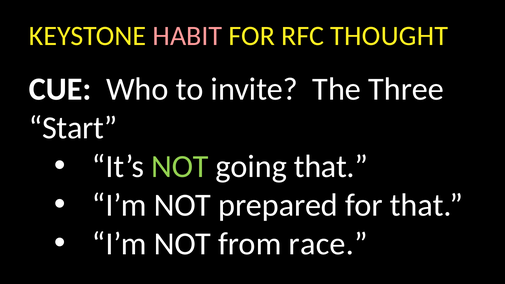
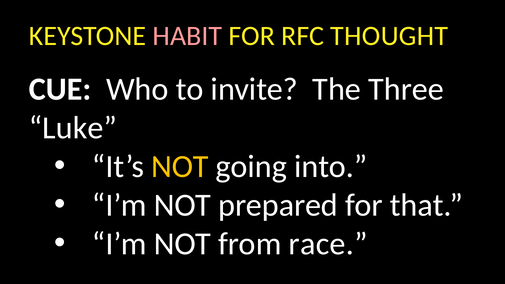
Start: Start -> Luke
NOT at (180, 167) colour: light green -> yellow
going that: that -> into
